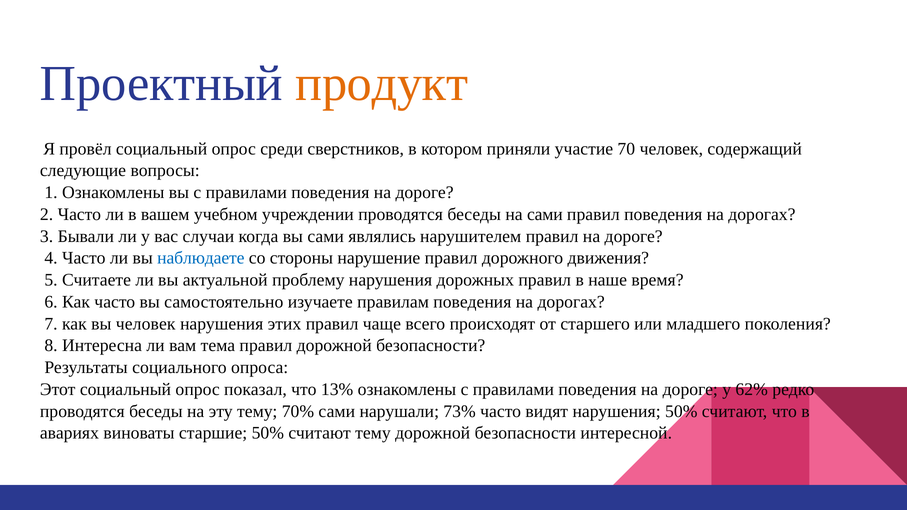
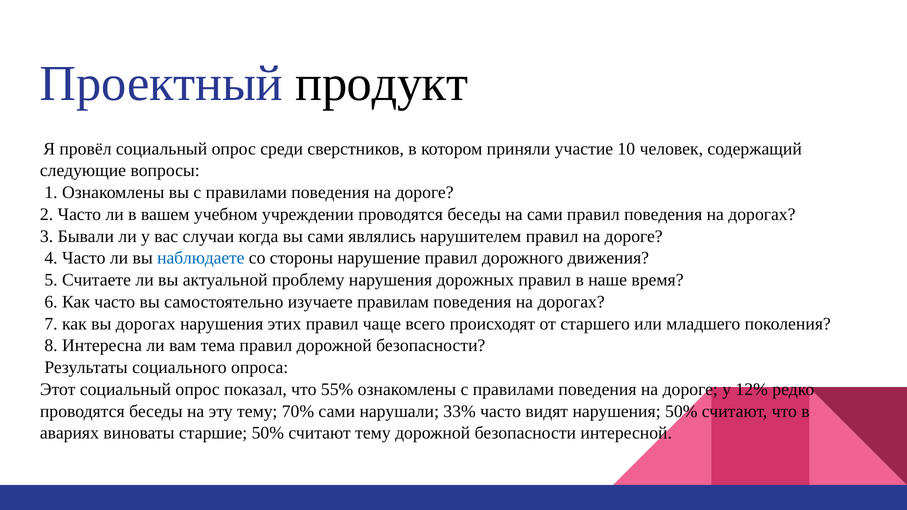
продукт colour: orange -> black
70: 70 -> 10
вы человек: человек -> дорогах
13%: 13% -> 55%
62%: 62% -> 12%
73%: 73% -> 33%
